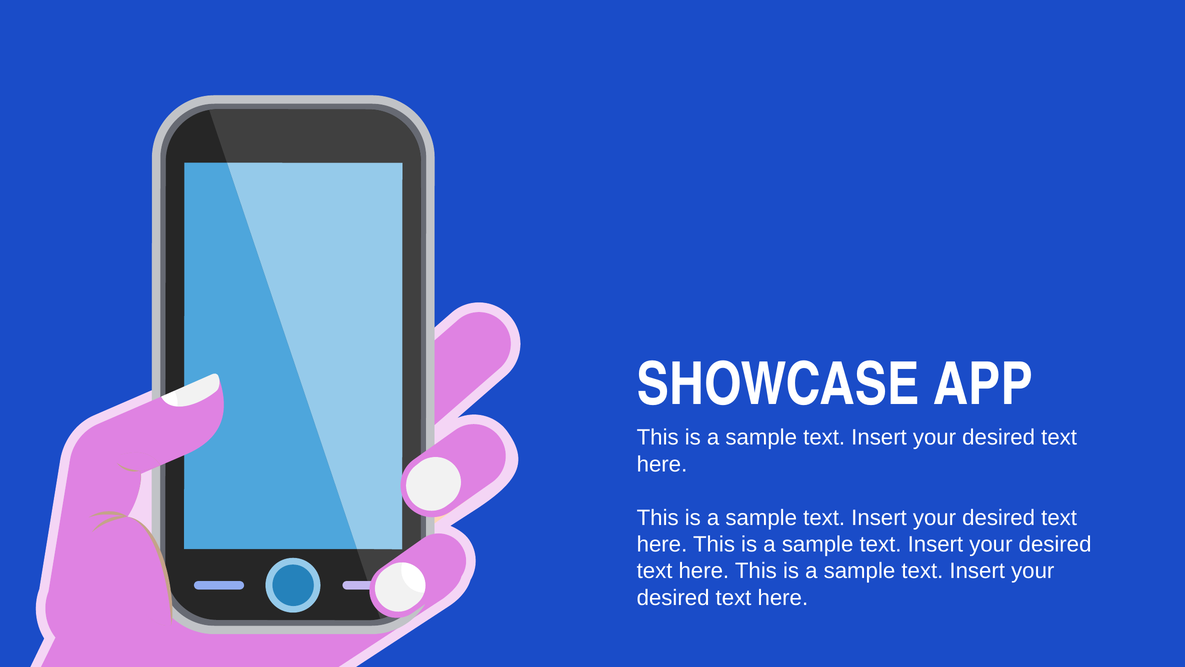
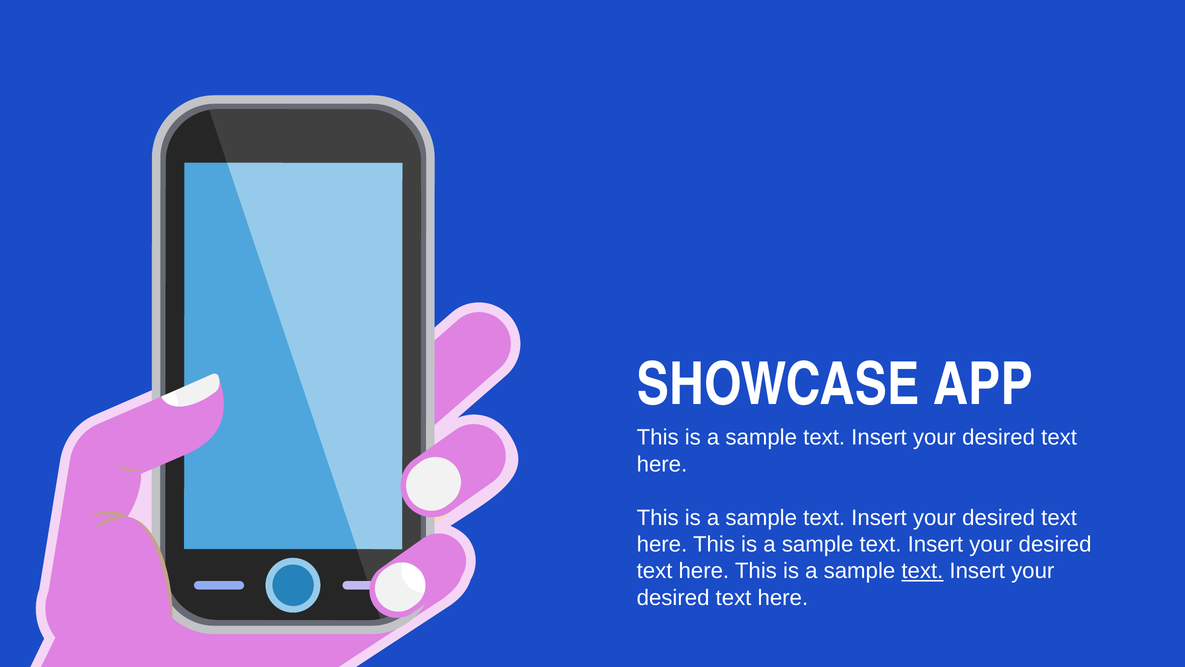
text at (922, 571) underline: none -> present
